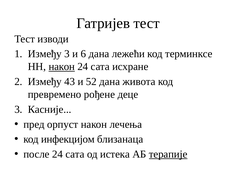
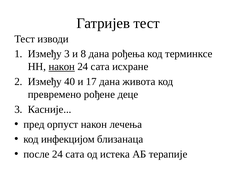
6: 6 -> 8
лежећи: лежећи -> рођења
43: 43 -> 40
52: 52 -> 17
терапије underline: present -> none
